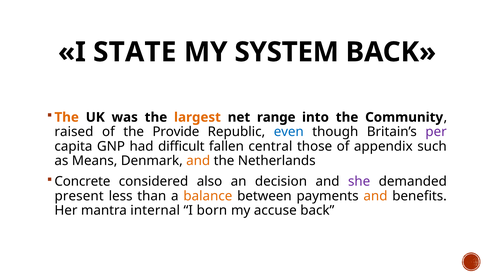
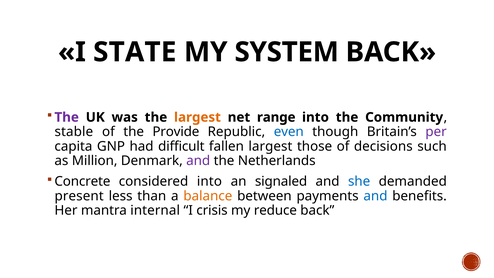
The at (67, 117) colour: orange -> purple
raised: raised -> stable
fallen central: central -> largest
appendix: appendix -> decisions
Means: Means -> Million
and at (198, 161) colour: orange -> purple
considered also: also -> into
decision: decision -> signaled
she colour: purple -> blue
and at (375, 196) colour: orange -> blue
born: born -> crisis
accuse: accuse -> reduce
